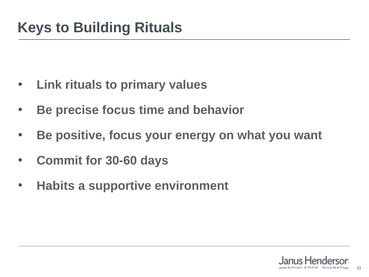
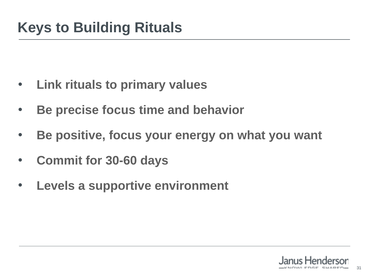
Habits: Habits -> Levels
